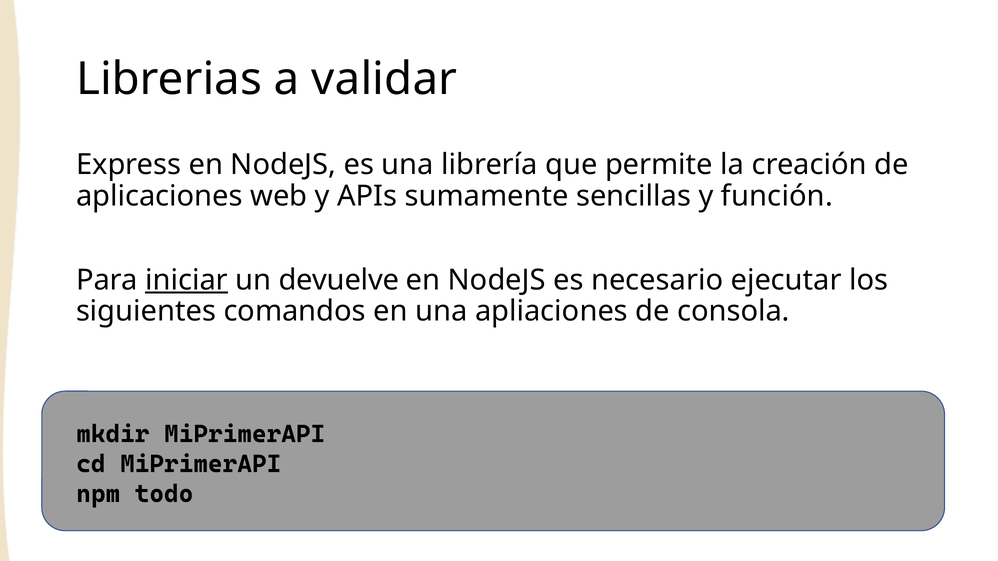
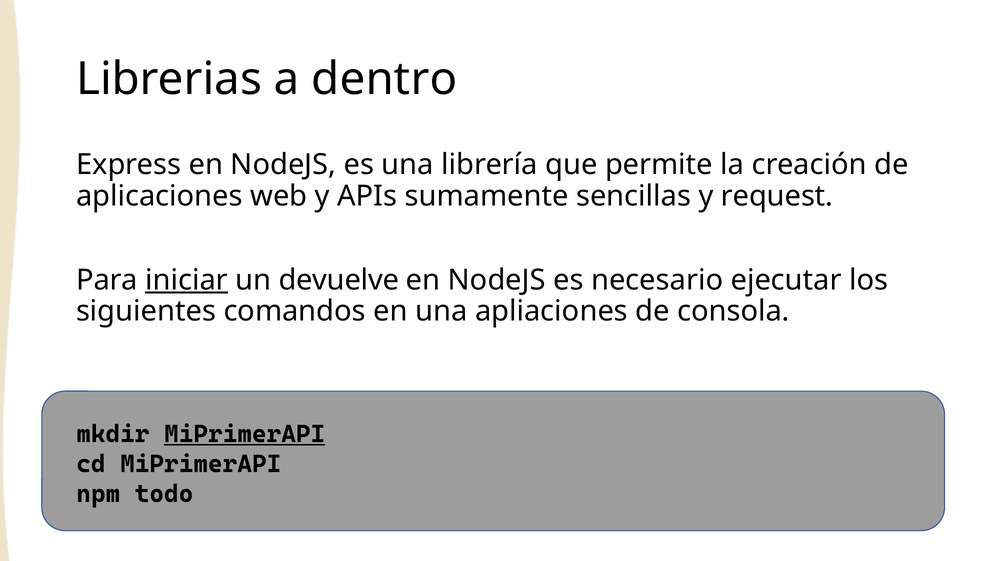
validar: validar -> dentro
función: función -> request
MiPrimerAPI at (245, 434) underline: none -> present
